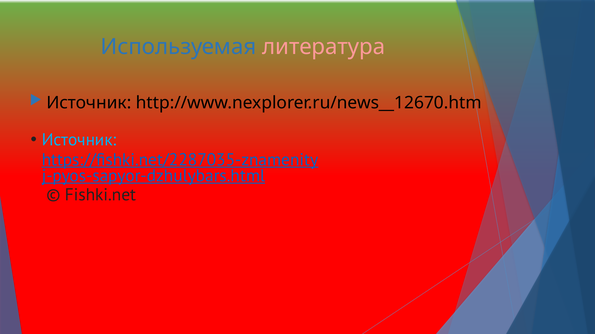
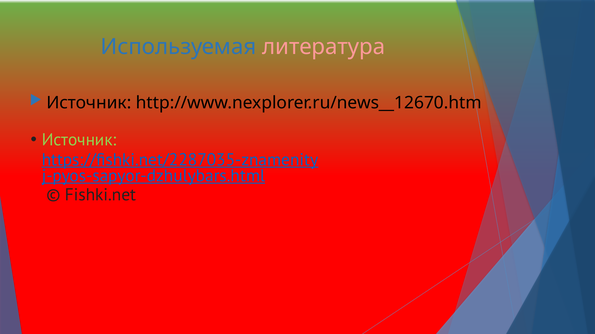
Источник at (79, 140) colour: light blue -> light green
